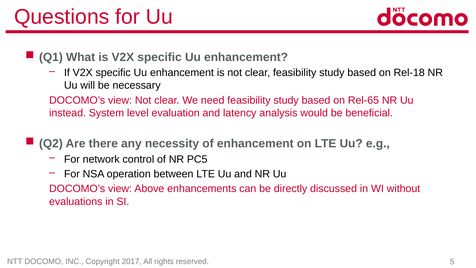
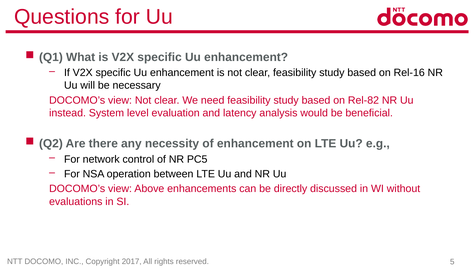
Rel-18: Rel-18 -> Rel-16
Rel-65: Rel-65 -> Rel-82
